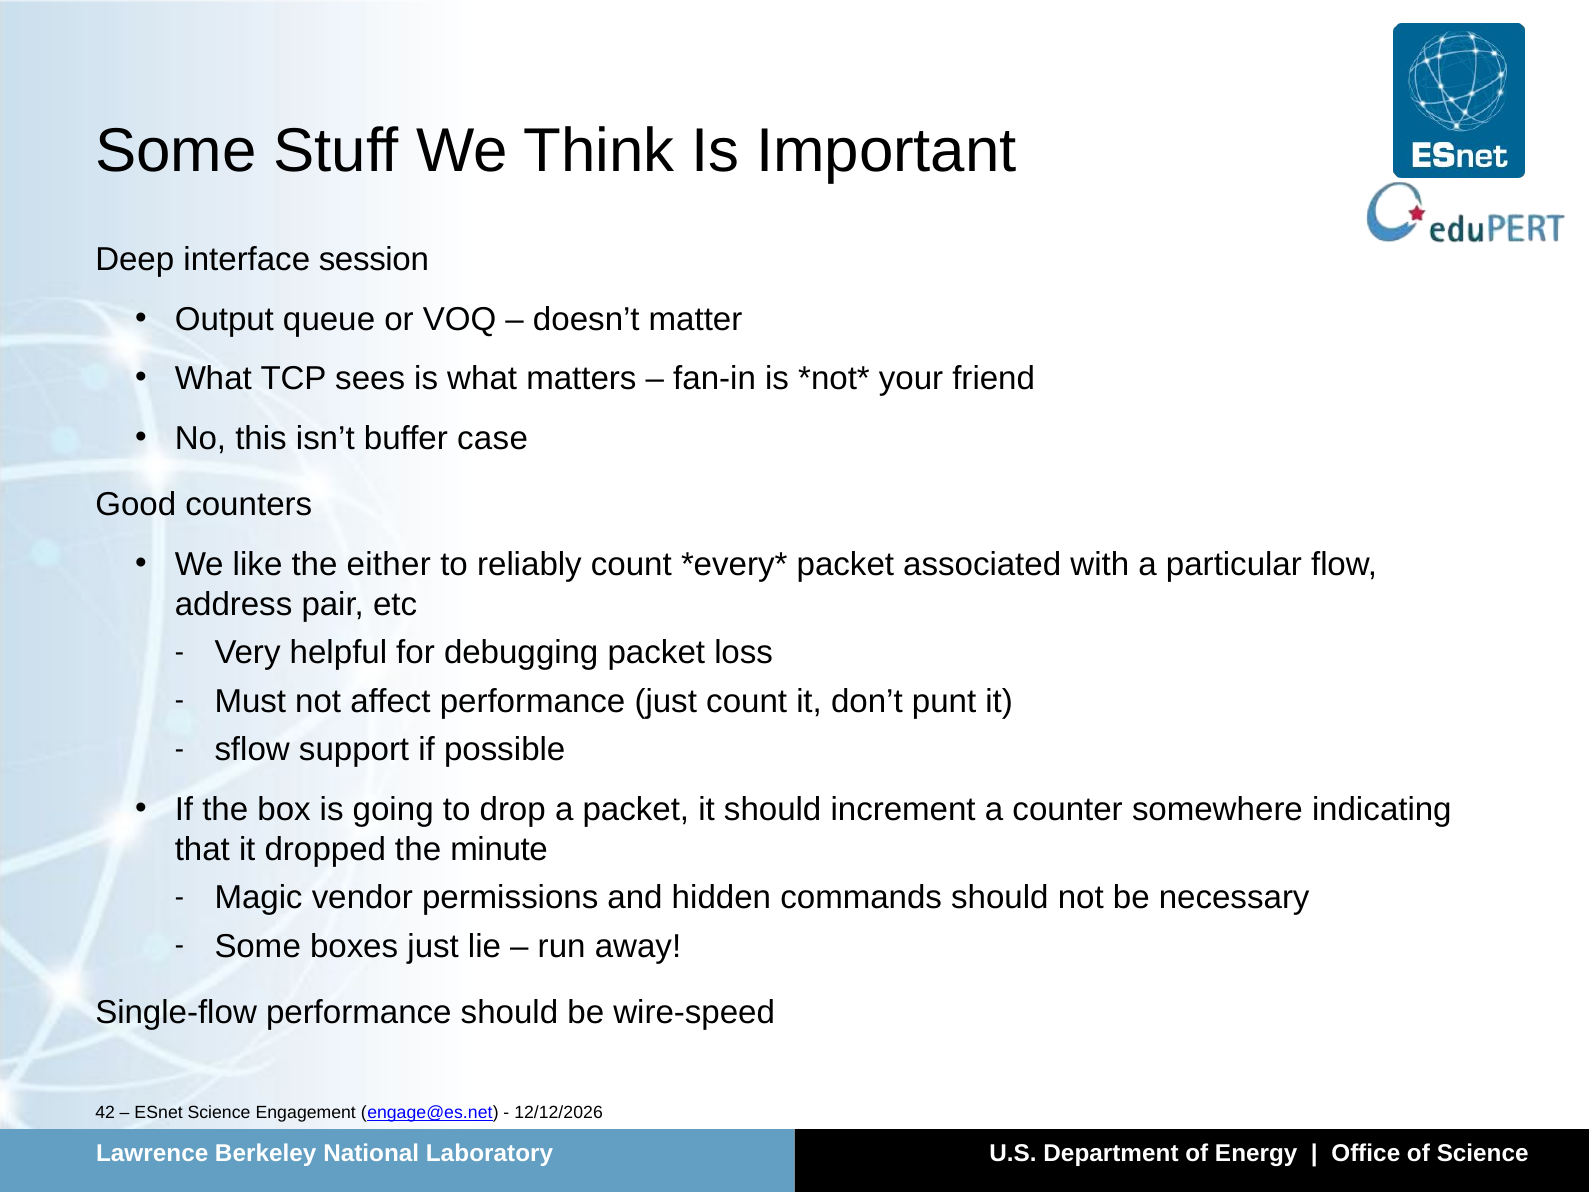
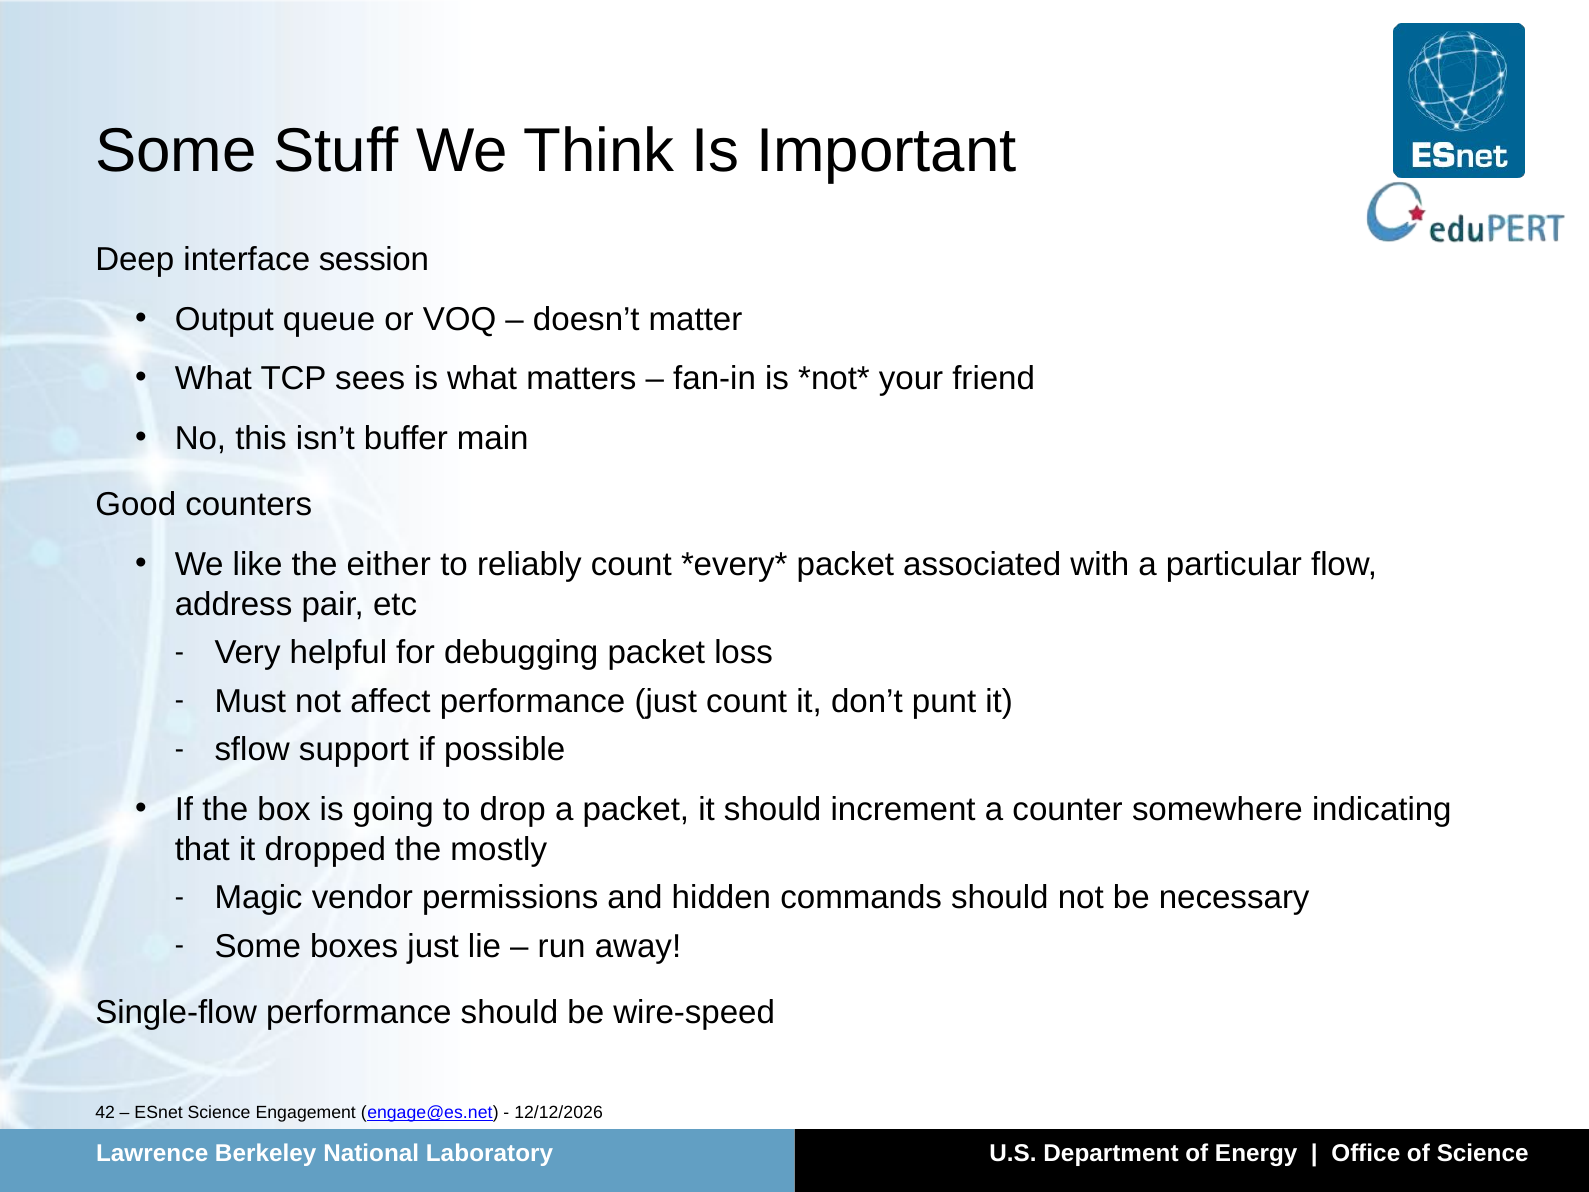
case: case -> main
minute: minute -> mostly
